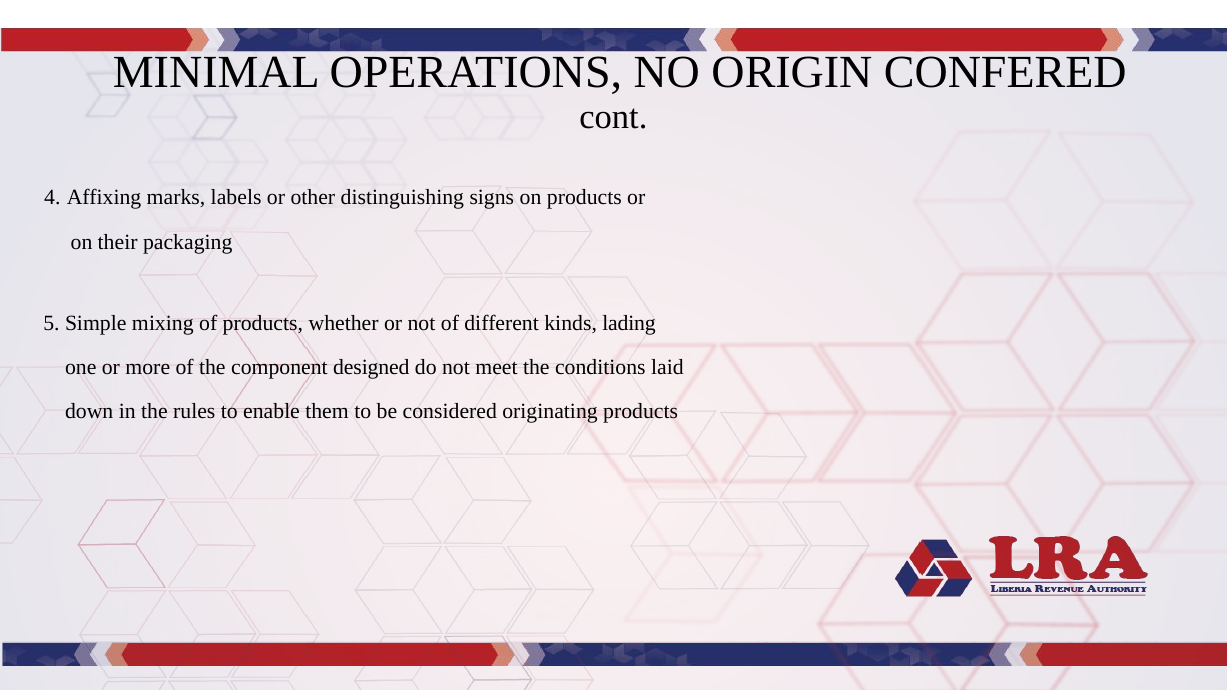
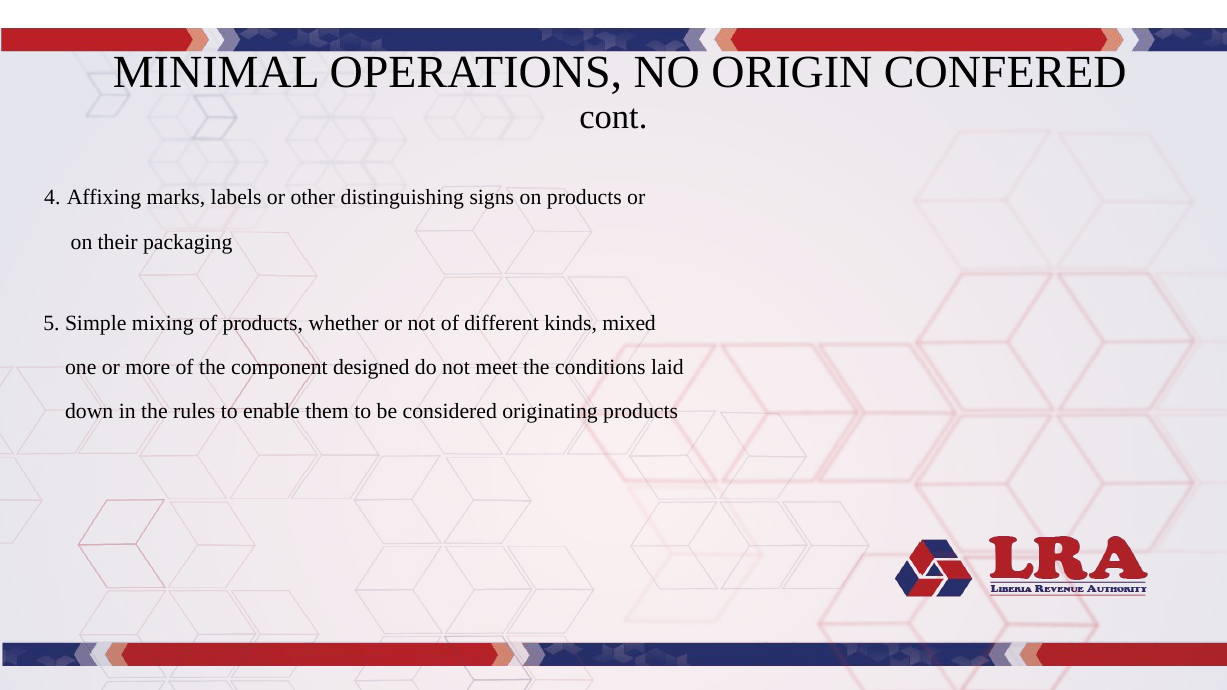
lading: lading -> mixed
